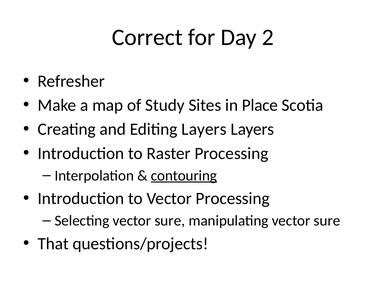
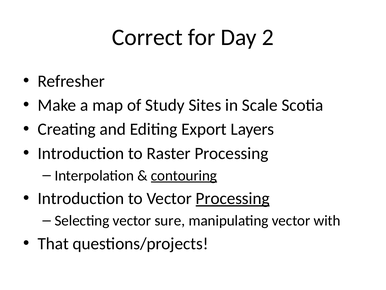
Place: Place -> Scale
Editing Layers: Layers -> Export
Processing at (233, 198) underline: none -> present
manipulating vector sure: sure -> with
